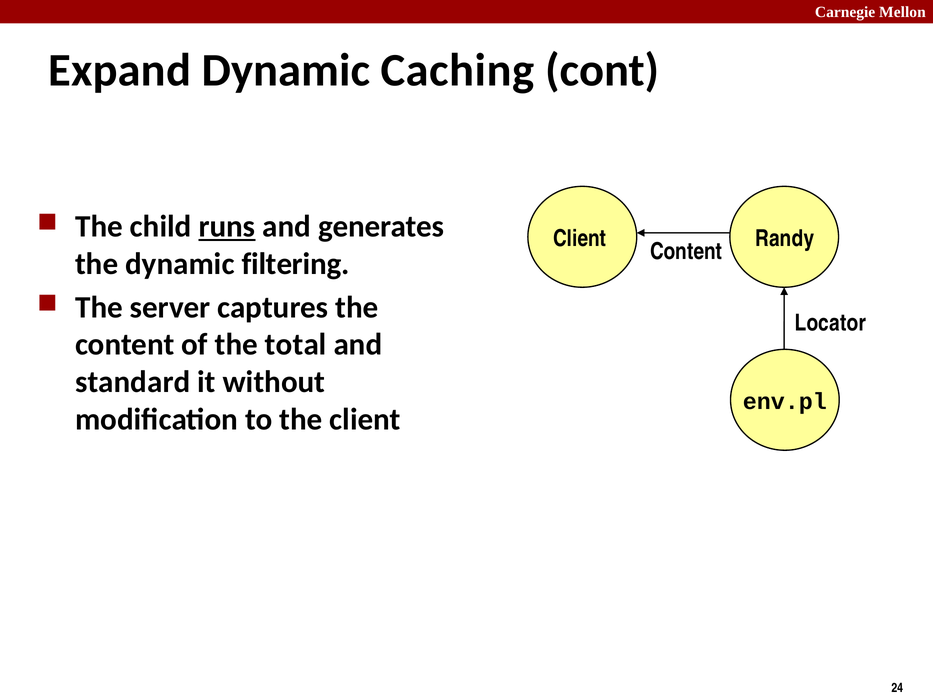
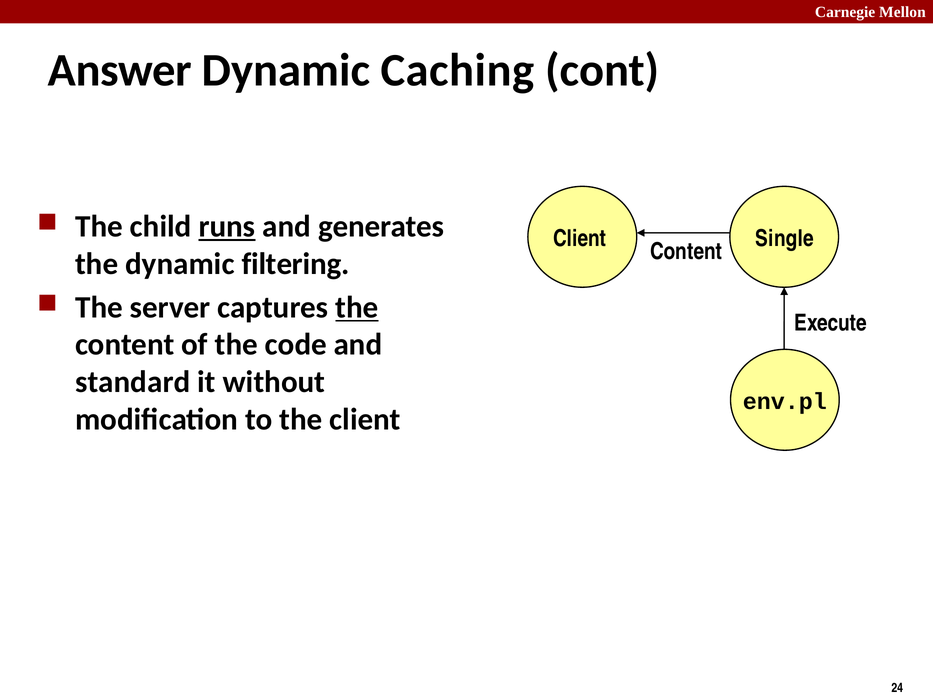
Expand: Expand -> Answer
Randy: Randy -> Single
the at (357, 307) underline: none -> present
Locator: Locator -> Execute
total: total -> code
